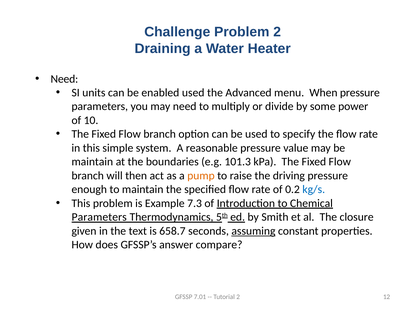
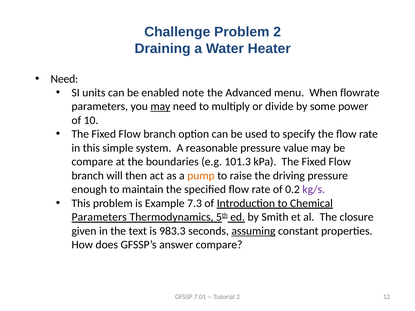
enabled used: used -> note
When pressure: pressure -> flowrate
may at (160, 107) underline: none -> present
maintain at (92, 162): maintain -> compare
kg/s colour: blue -> purple
658.7: 658.7 -> 983.3
